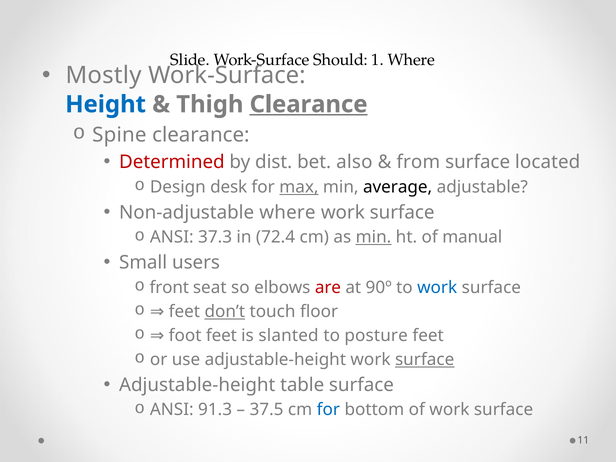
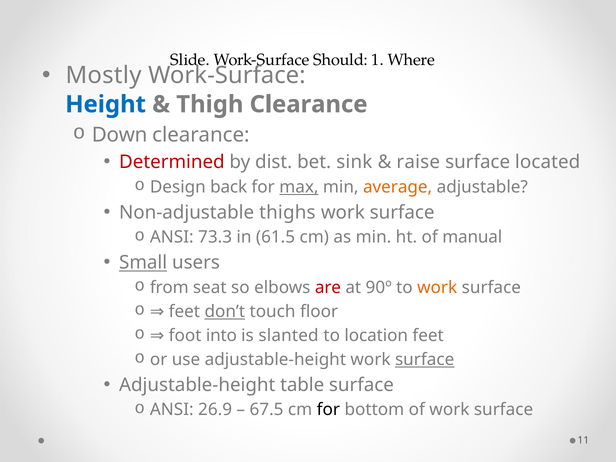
Clearance at (309, 104) underline: present -> none
Spine: Spine -> Down
also: also -> sink
from: from -> raise
desk: desk -> back
average colour: black -> orange
Non-adjustable where: where -> thighs
37.3: 37.3 -> 73.3
72.4: 72.4 -> 61.5
min at (374, 237) underline: present -> none
Small underline: none -> present
front: front -> from
work at (437, 288) colour: blue -> orange
foot feet: feet -> into
posture: posture -> location
91.3: 91.3 -> 26.9
37.5: 37.5 -> 67.5
for at (328, 410) colour: blue -> black
